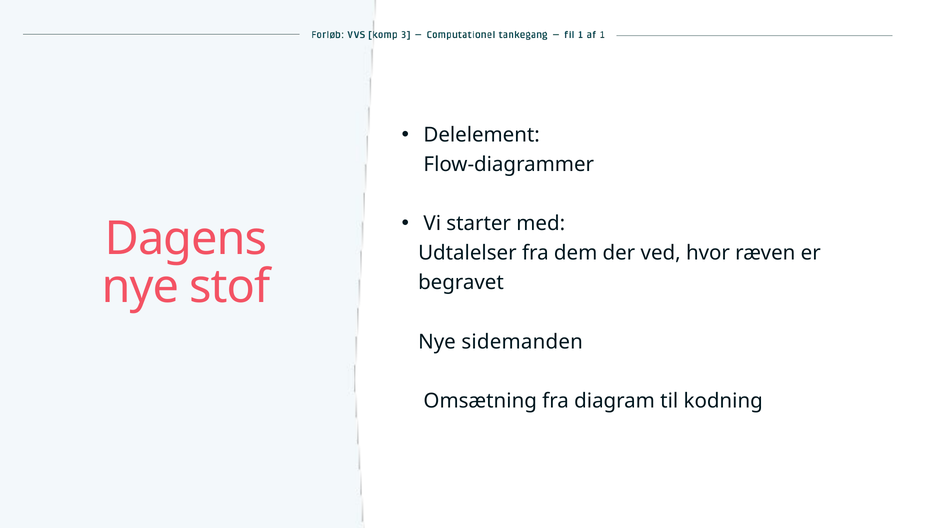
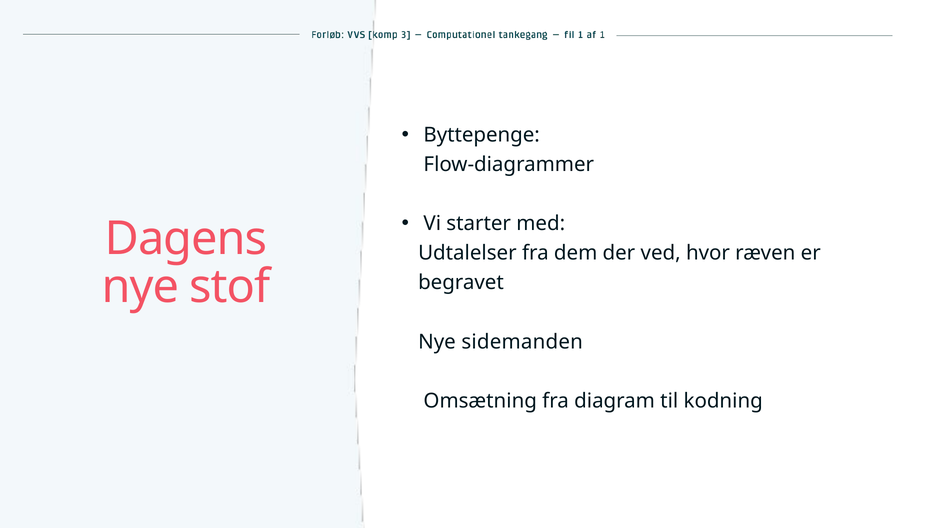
Delelement: Delelement -> Byttepenge
